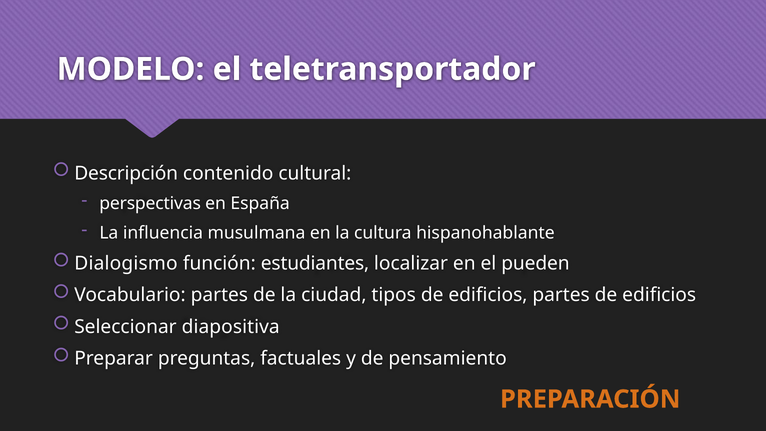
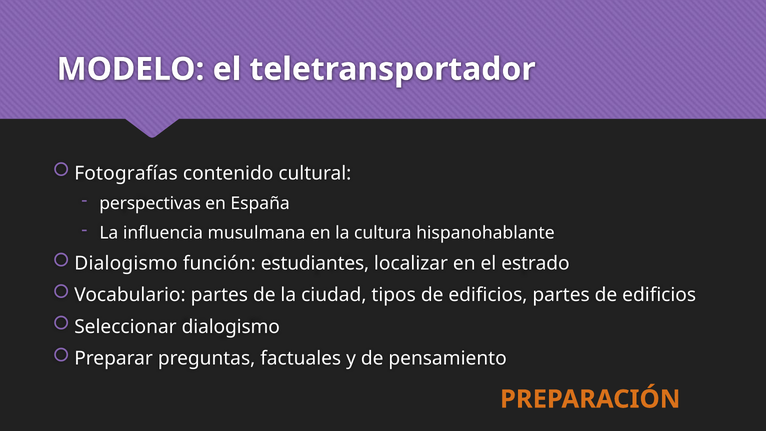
Descripción: Descripción -> Fotografías
pueden: pueden -> estrado
Seleccionar diapositiva: diapositiva -> dialogismo
